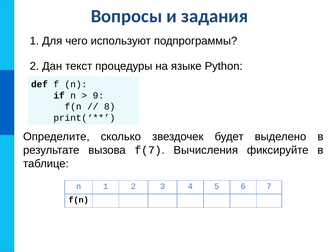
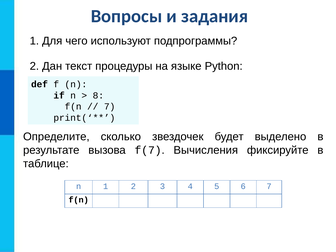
9: 9 -> 8
8 at (110, 107): 8 -> 7
